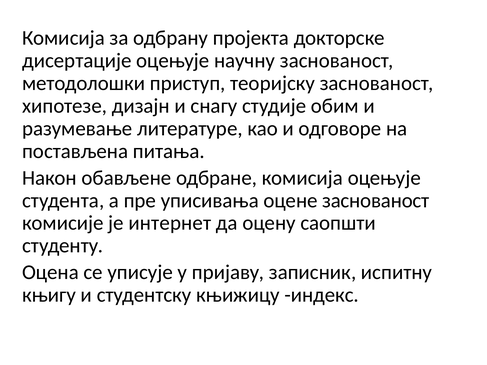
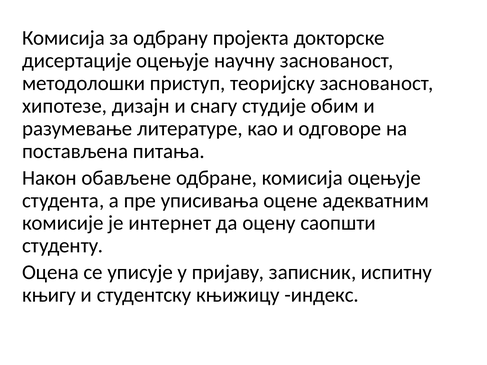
оцене заснованост: заснованост -> адекватним
